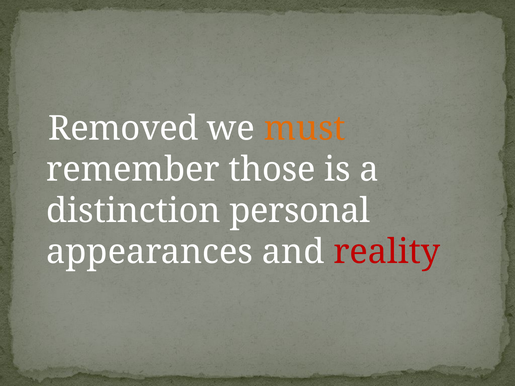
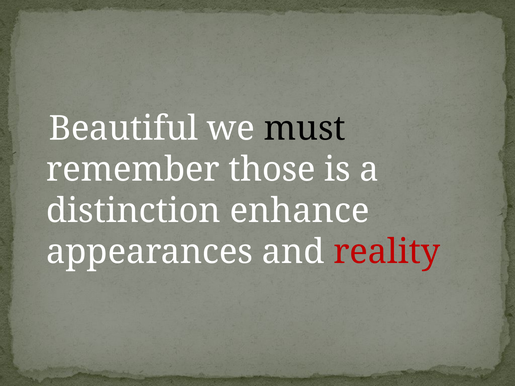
Removed: Removed -> Beautiful
must colour: orange -> black
personal: personal -> enhance
